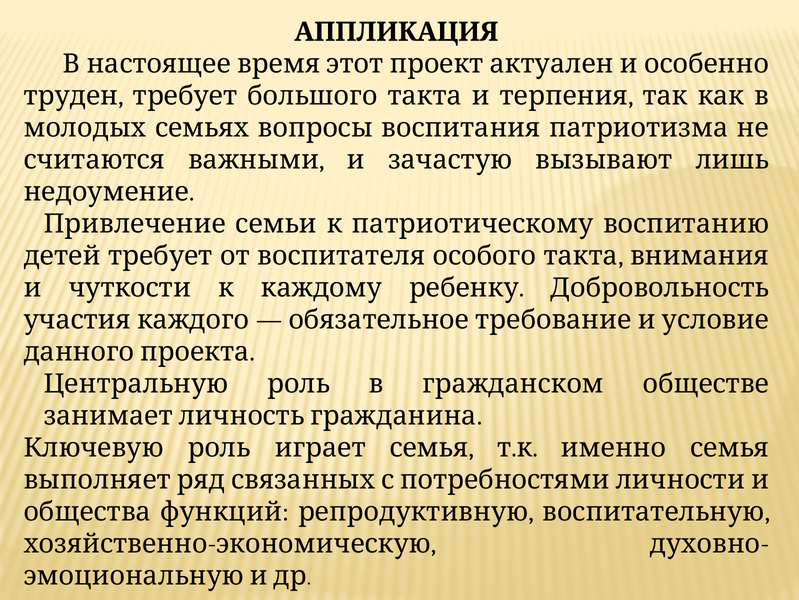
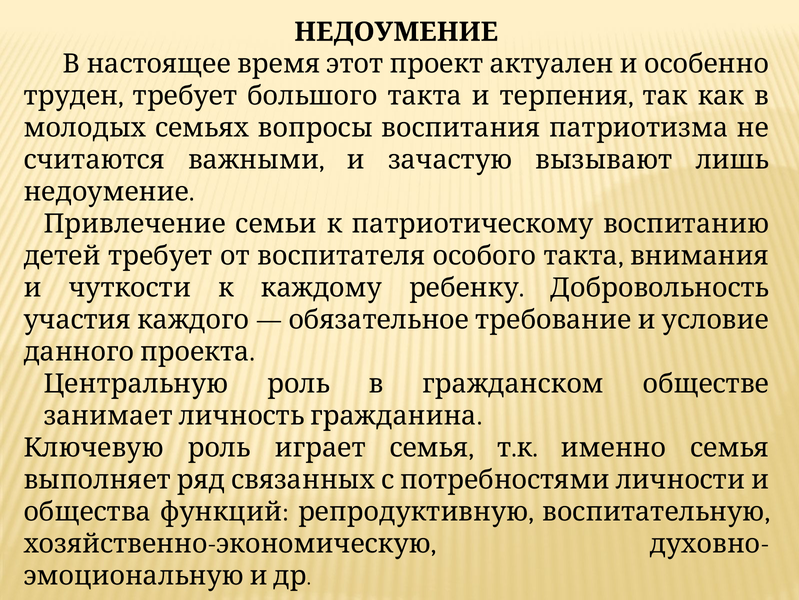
АППЛИКАЦИЯ at (396, 32): АППЛИКАЦИЯ -> НЕДОУМЕНИЕ
